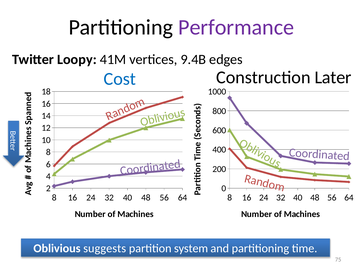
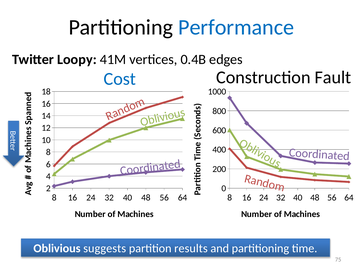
Performance colour: purple -> blue
9.4B: 9.4B -> 0.4B
Later: Later -> Fault
system: system -> results
